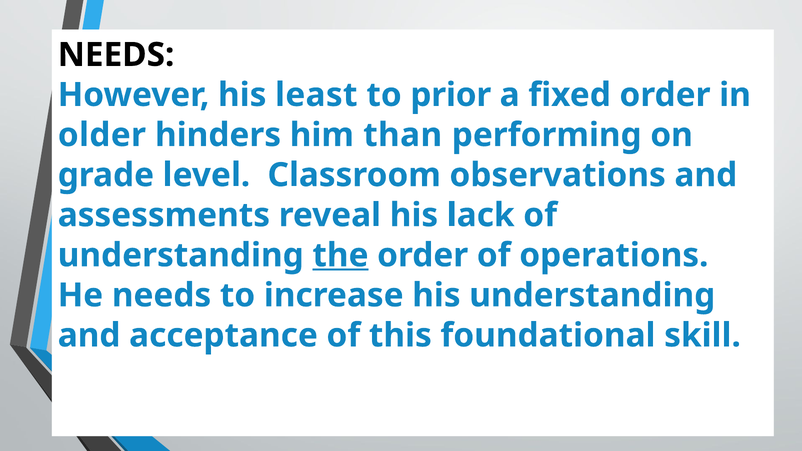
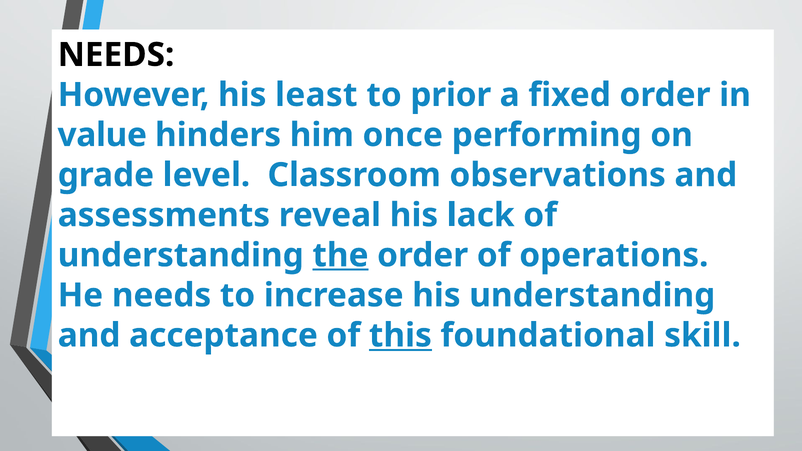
older: older -> value
than: than -> once
this underline: none -> present
